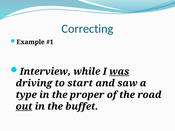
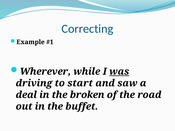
Interview: Interview -> Wherever
type: type -> deal
proper: proper -> broken
out underline: present -> none
